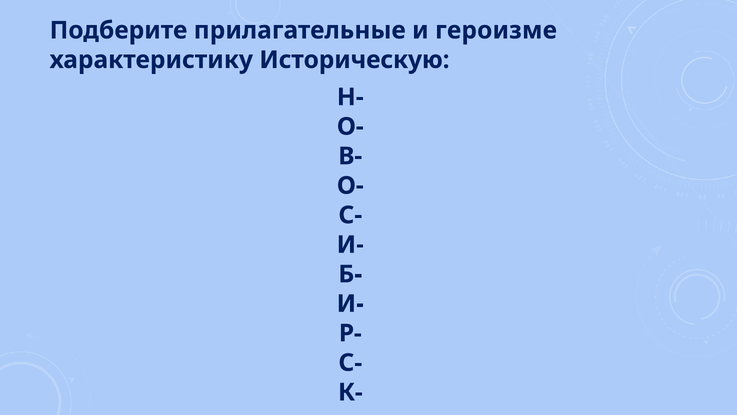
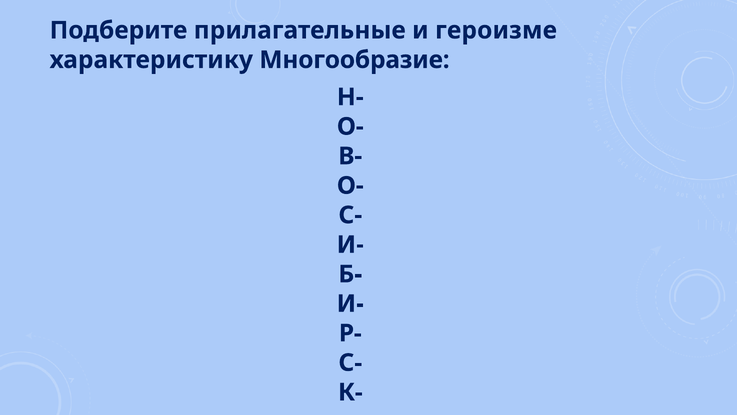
Историческую: Историческую -> Многообразие
